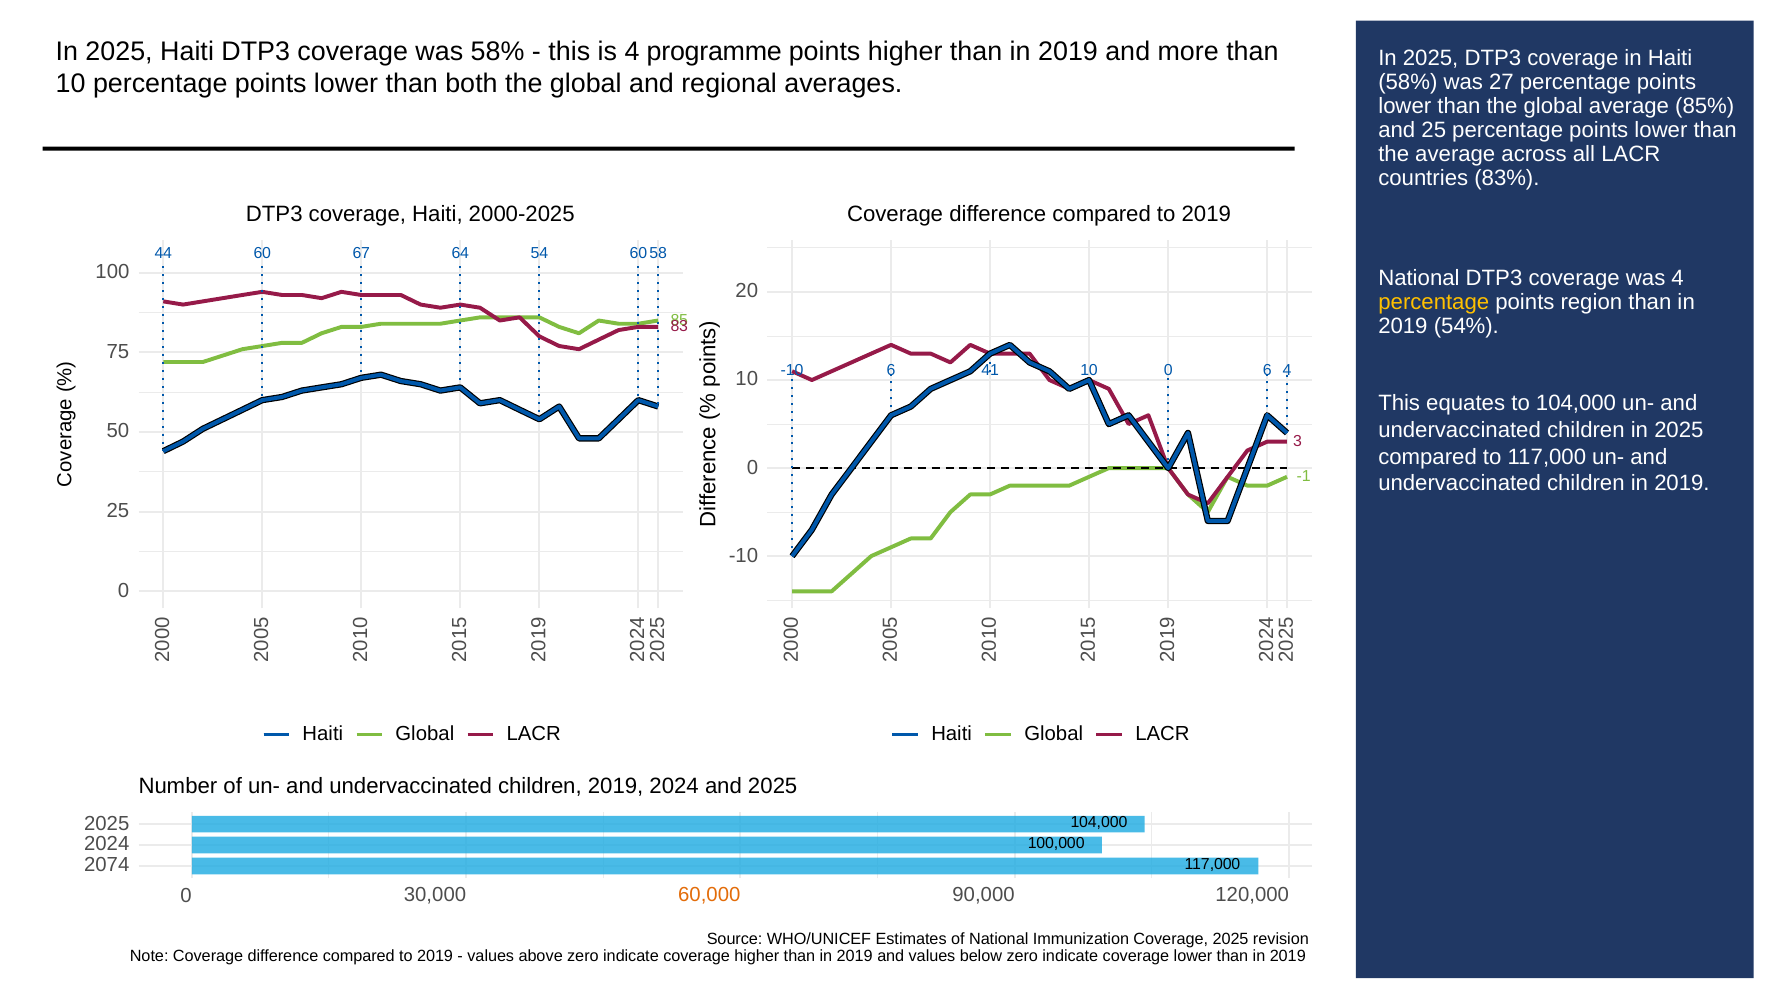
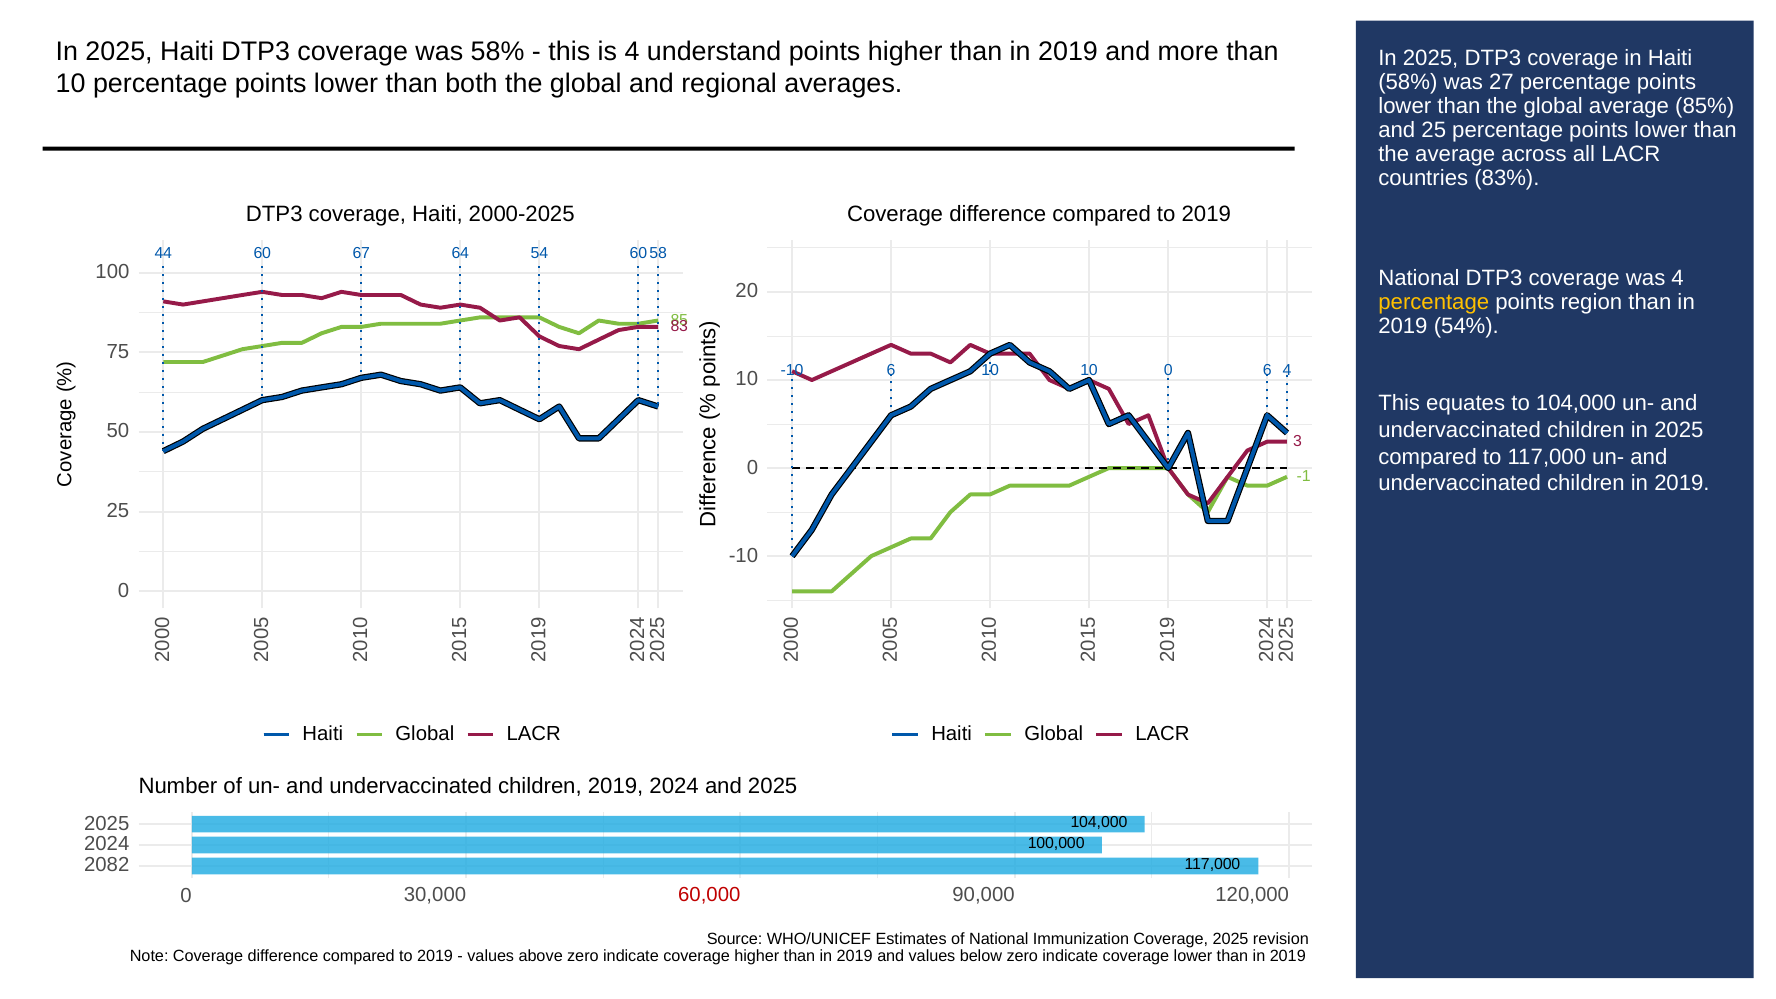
programme: programme -> understand
6 41: 41 -> 10
2074: 2074 -> 2082
60,000 colour: orange -> red
